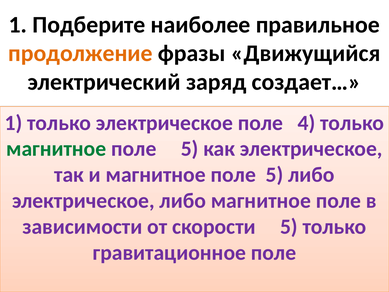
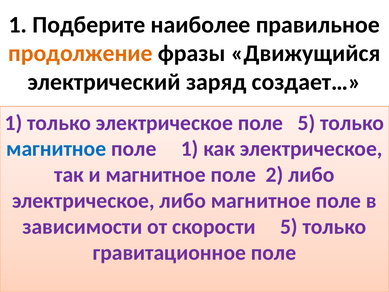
поле 4: 4 -> 5
магнитное at (56, 149) colour: green -> blue
5 at (190, 149): 5 -> 1
и магнитное поле 5: 5 -> 2
